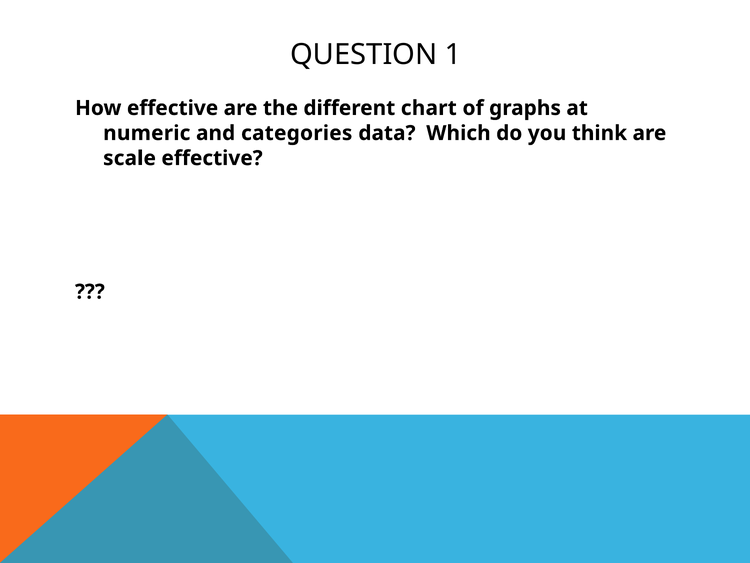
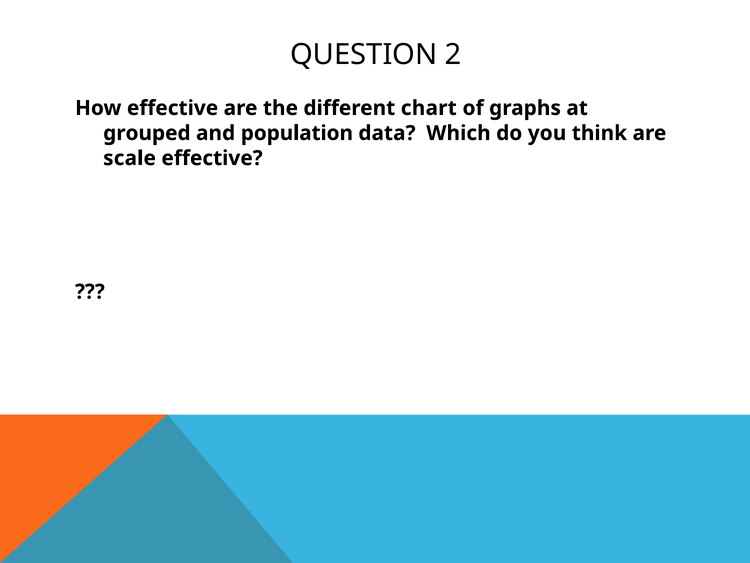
1: 1 -> 2
numeric: numeric -> grouped
categories: categories -> population
